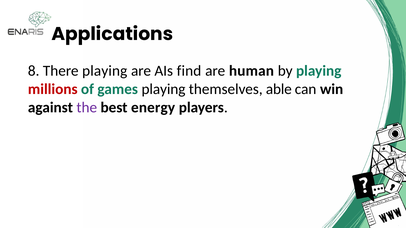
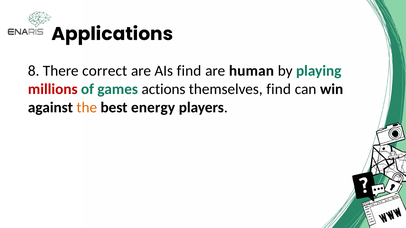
There playing: playing -> correct
games playing: playing -> actions
themselves able: able -> find
the colour: purple -> orange
